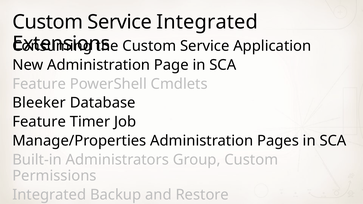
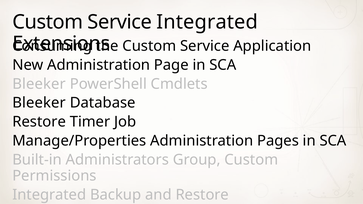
Feature at (39, 84): Feature -> Bleeker
Feature at (39, 122): Feature -> Restore
